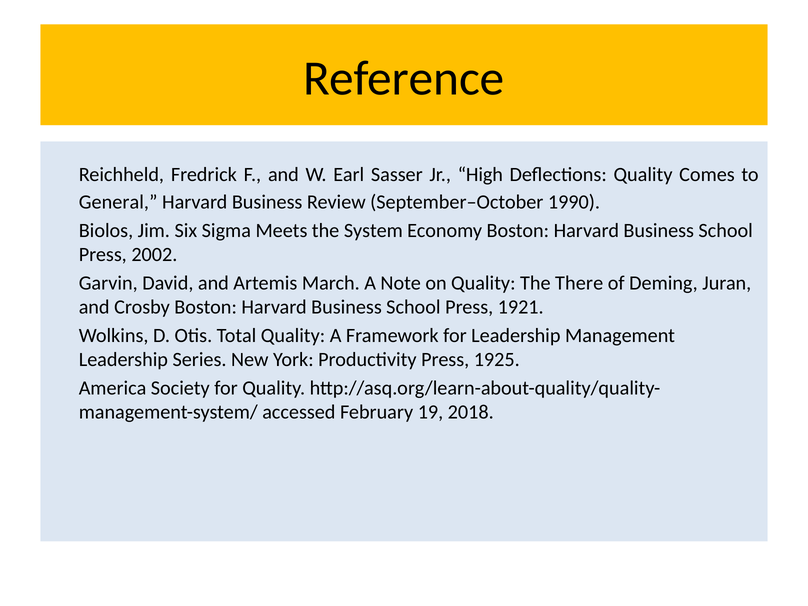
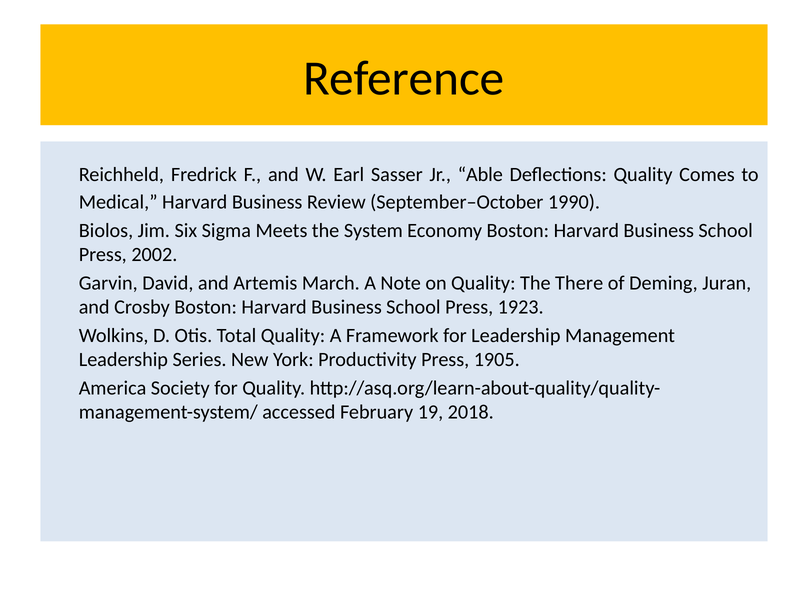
High: High -> Able
General: General -> Medical
1921: 1921 -> 1923
1925: 1925 -> 1905
